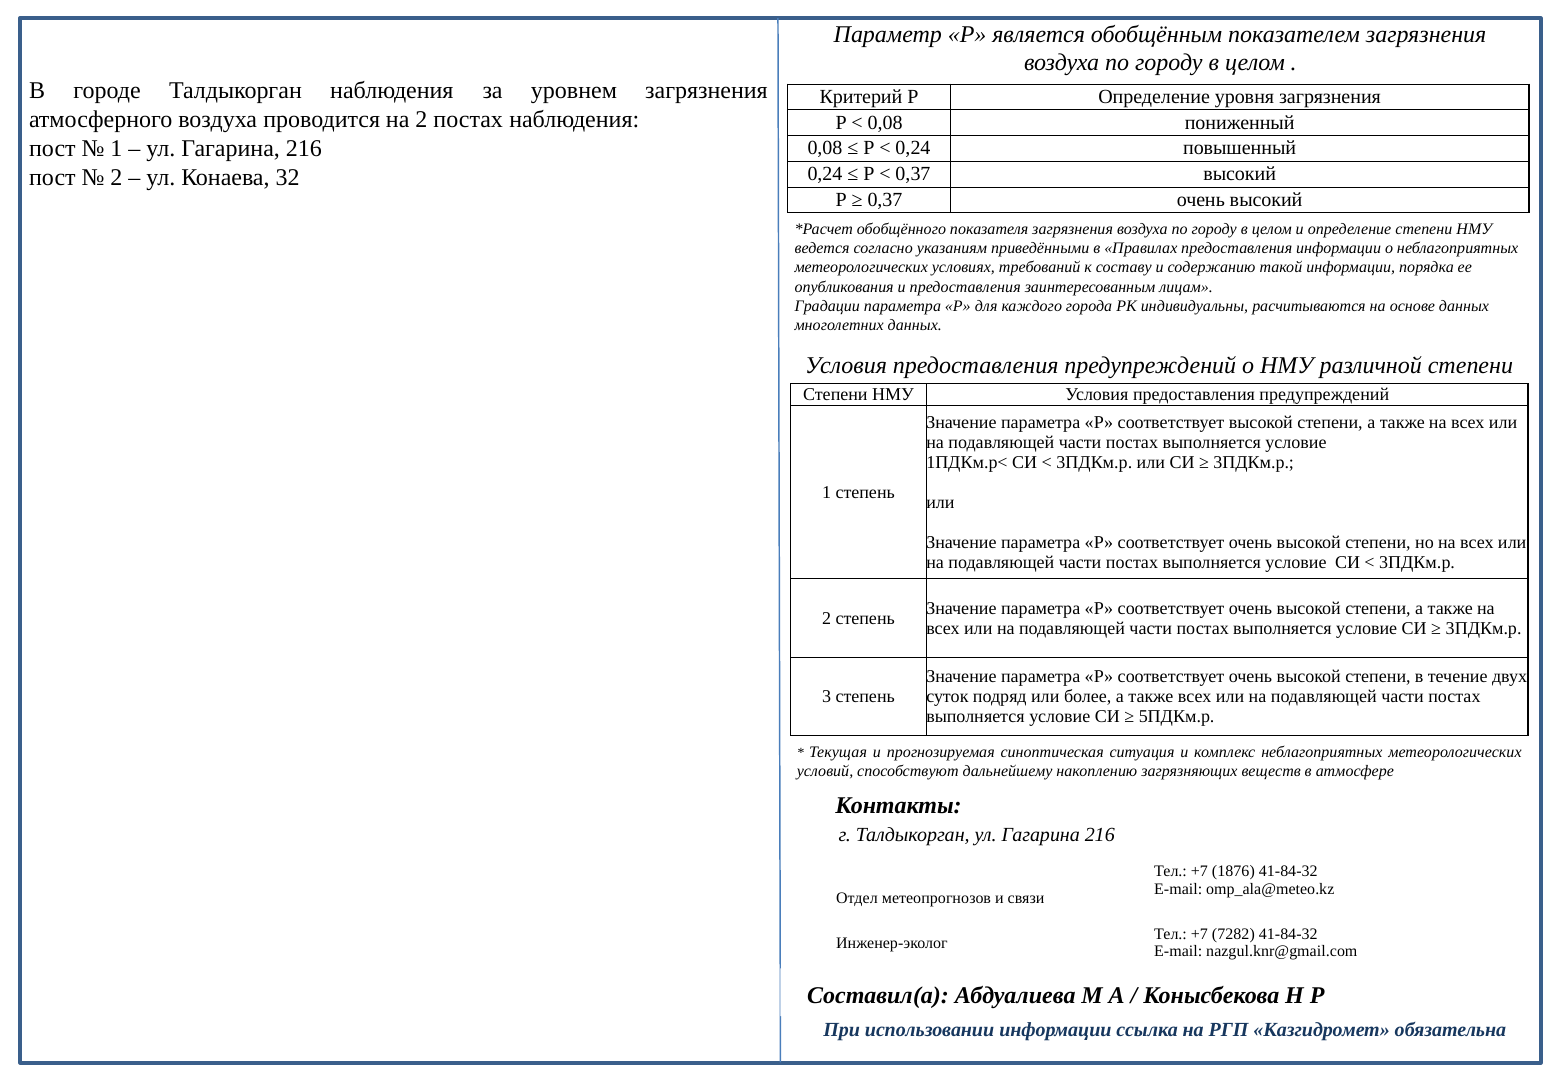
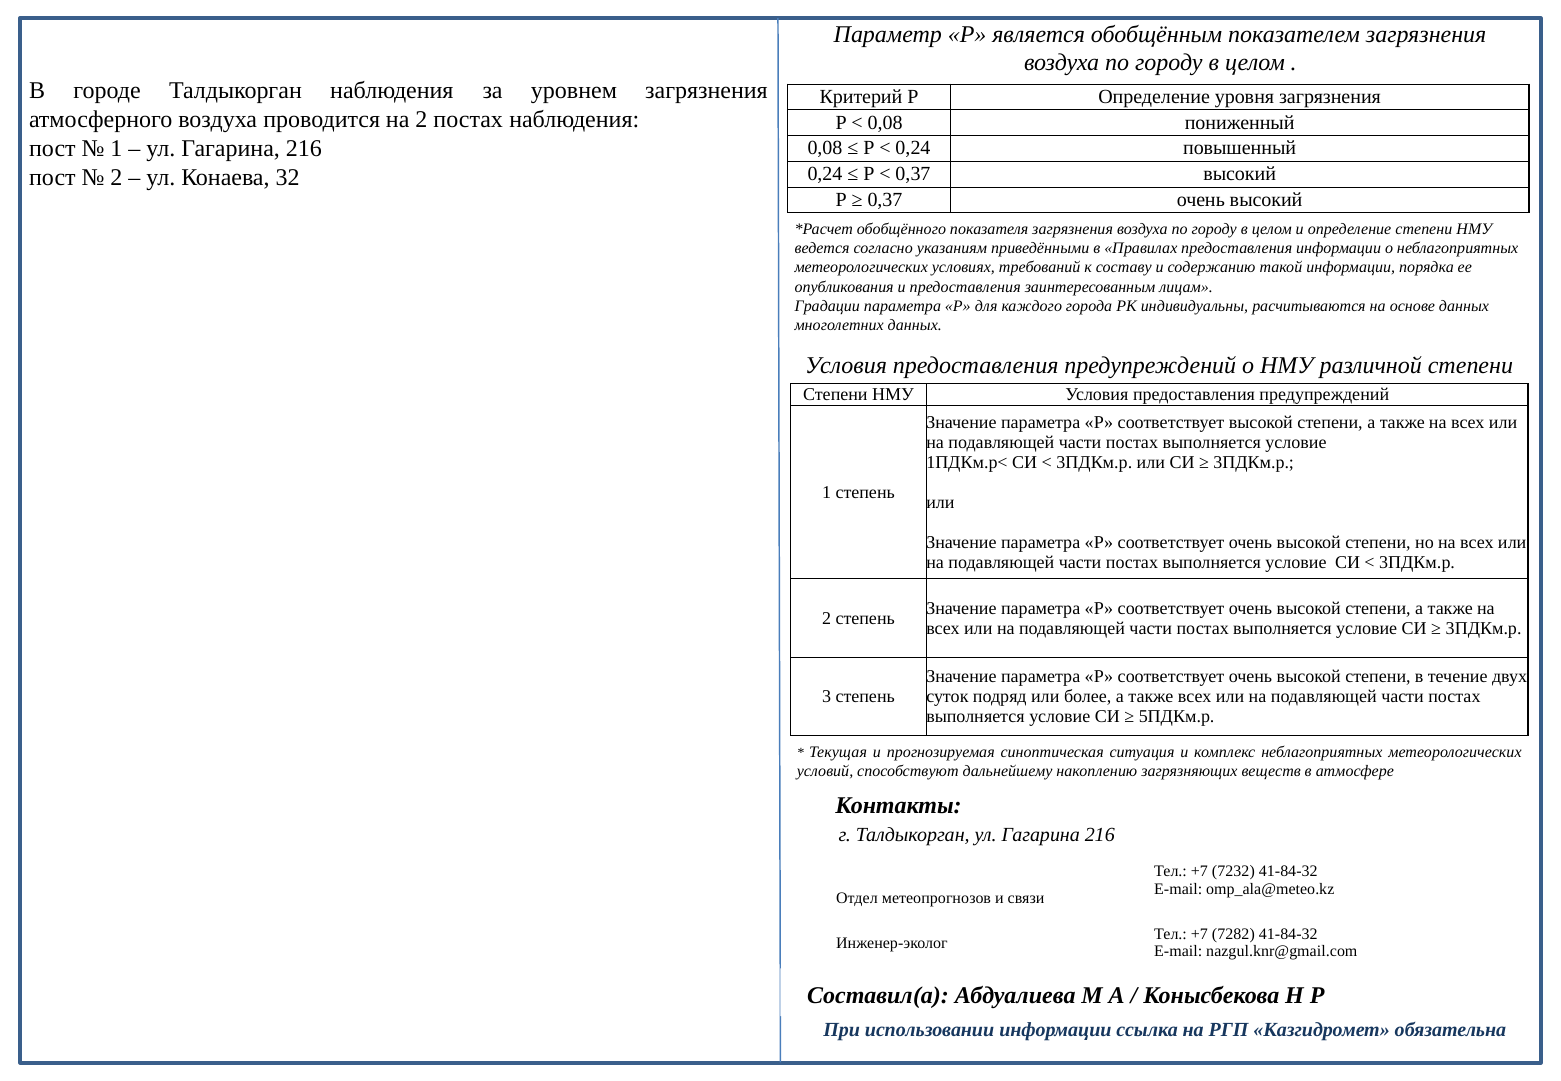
1876: 1876 -> 7232
